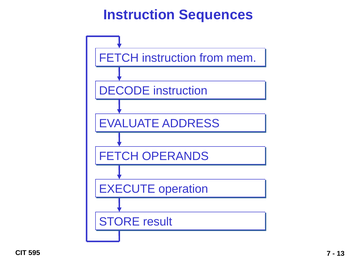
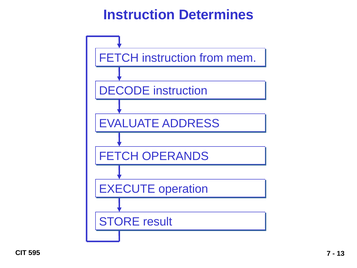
Sequences: Sequences -> Determines
